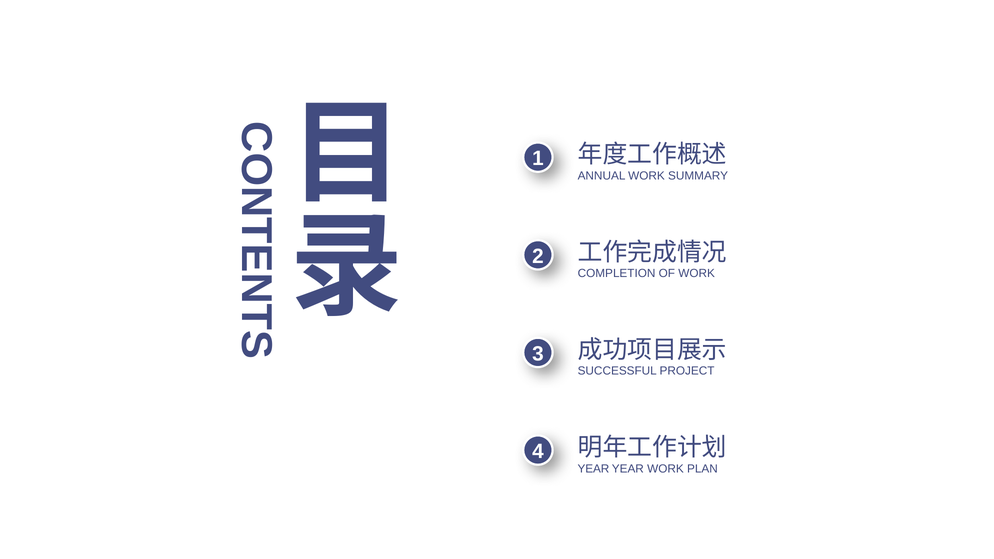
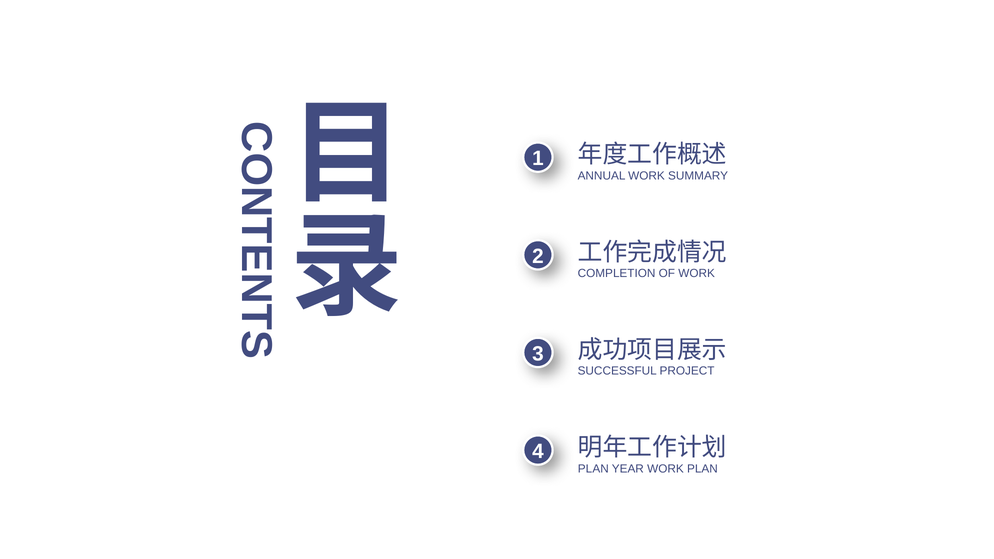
YEAR at (593, 469): YEAR -> PLAN
